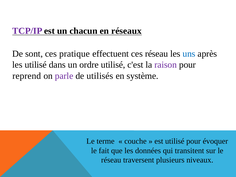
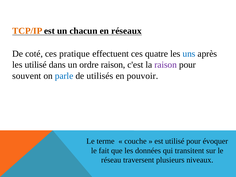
TCP/IP colour: purple -> orange
sont: sont -> coté
ces réseau: réseau -> quatre
ordre utilisé: utilisé -> raison
reprend: reprend -> souvent
parle colour: purple -> blue
système: système -> pouvoir
